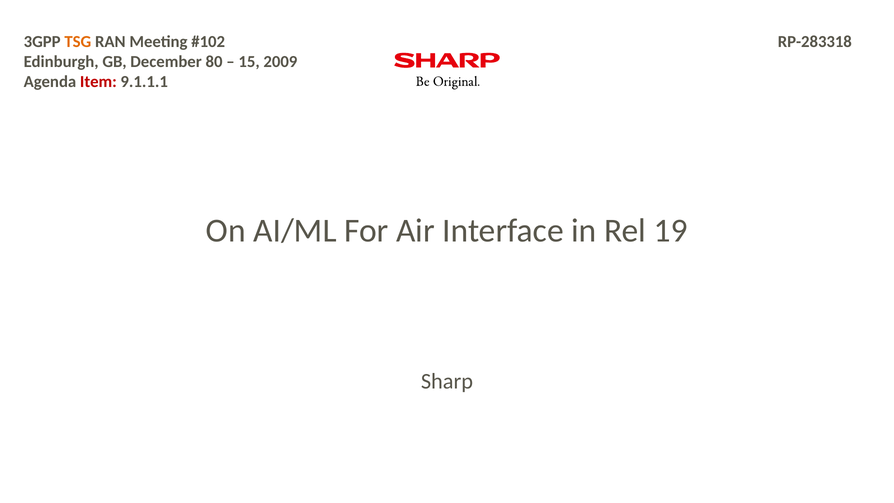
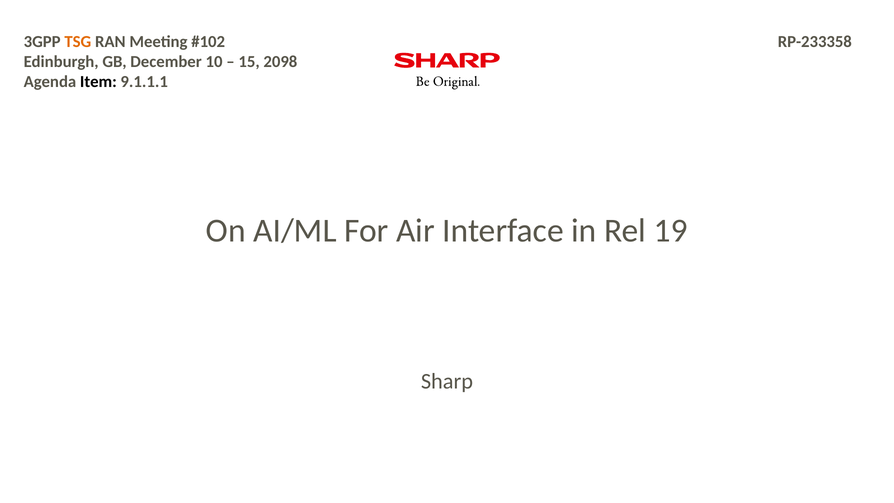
RP-283318: RP-283318 -> RP-233358
80: 80 -> 10
2009: 2009 -> 2098
Item colour: red -> black
